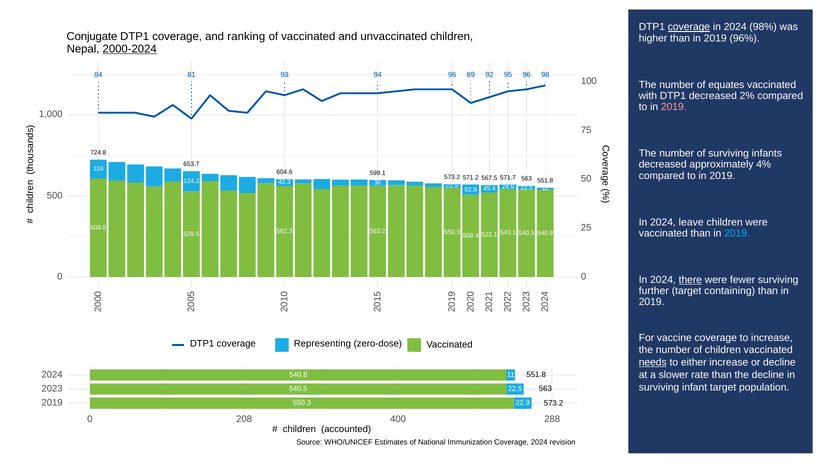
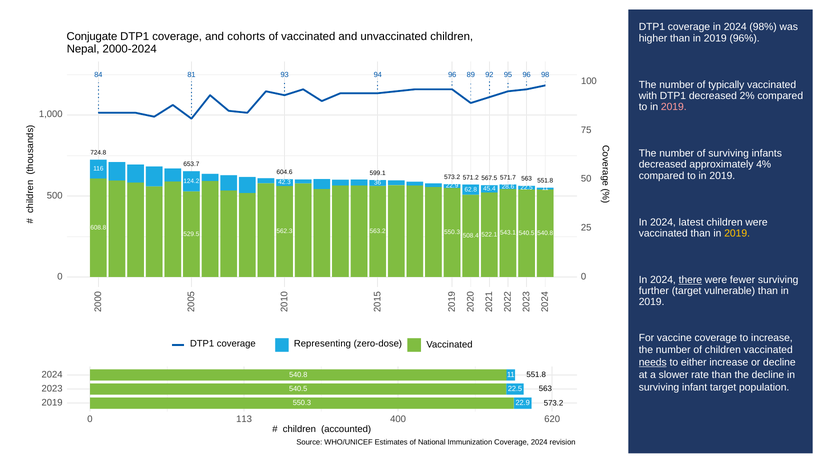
coverage at (689, 27) underline: present -> none
ranking: ranking -> cohorts
2000-2024 underline: present -> none
equates: equates -> typically
leave: leave -> latest
2019 at (737, 233) colour: light blue -> yellow
containing: containing -> vulnerable
208: 208 -> 113
288: 288 -> 620
